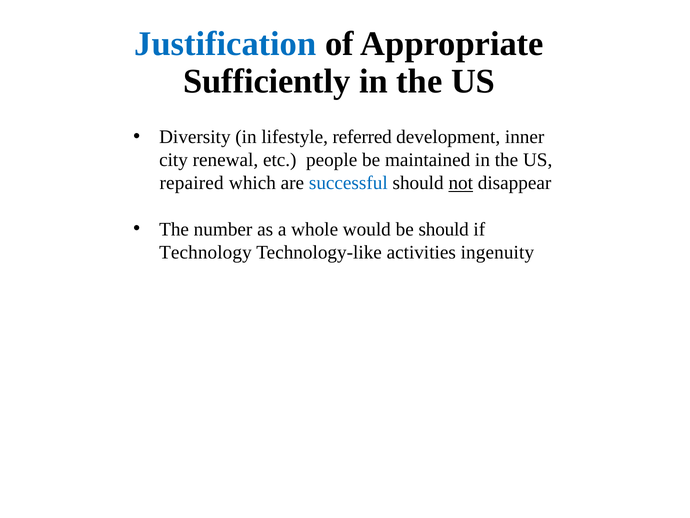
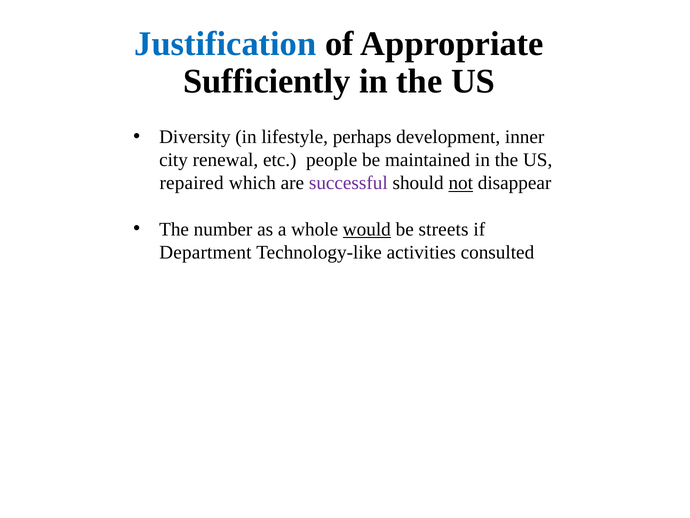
referred: referred -> perhaps
successful colour: blue -> purple
would underline: none -> present
be should: should -> streets
Technology: Technology -> Department
ingenuity: ingenuity -> consulted
